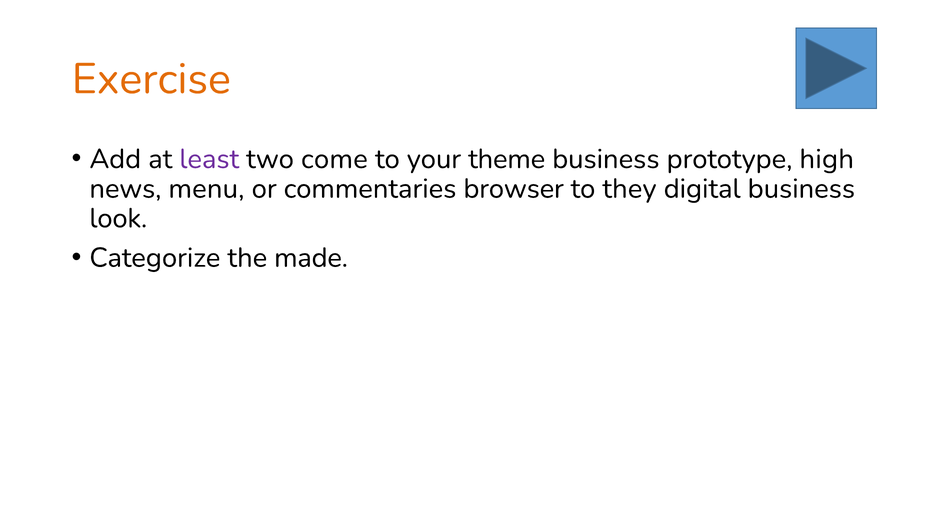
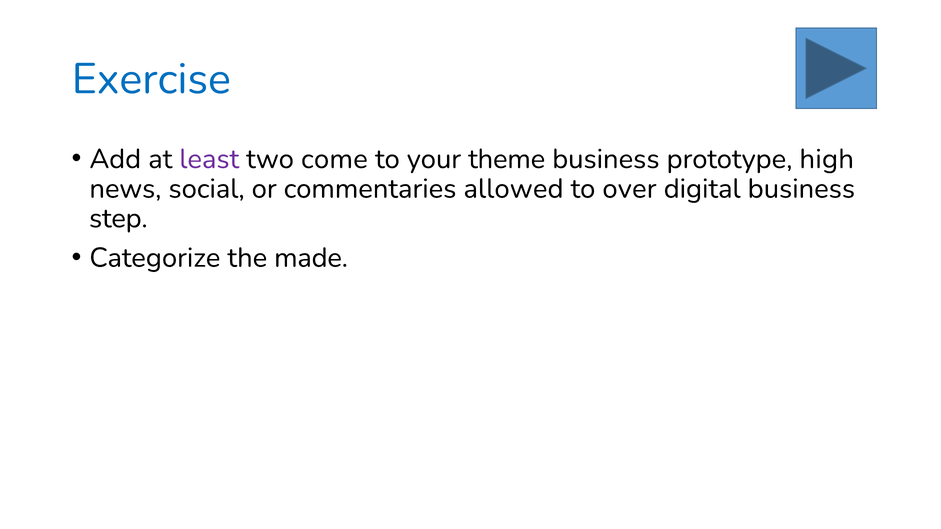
Exercise colour: orange -> blue
menu: menu -> social
browser: browser -> allowed
they: they -> over
look: look -> step
